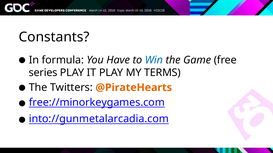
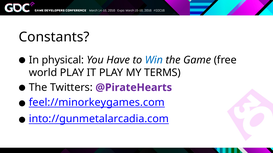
formula: formula -> physical
series: series -> world
@PirateHearts colour: orange -> purple
free://minorkeygames.com: free://minorkeygames.com -> feel://minorkeygames.com
